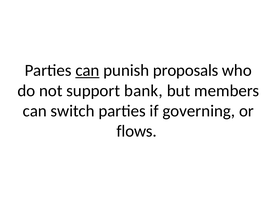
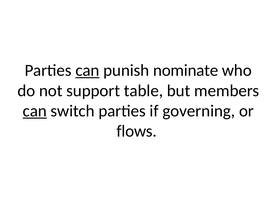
proposals: proposals -> nominate
bank: bank -> table
can at (35, 111) underline: none -> present
